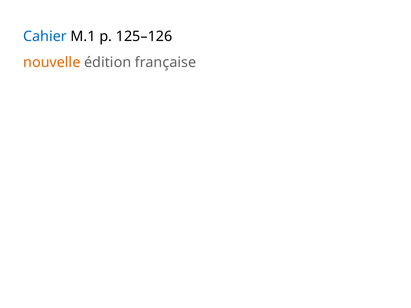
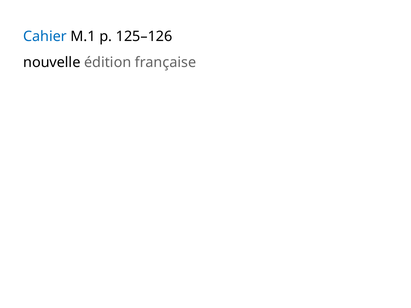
nouvelle colour: orange -> black
